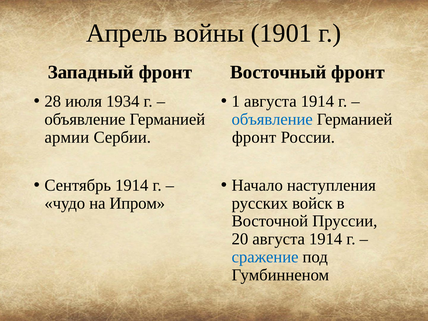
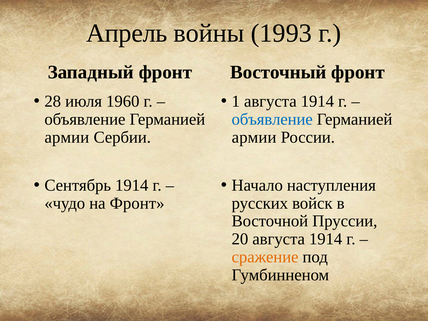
1901: 1901 -> 1993
1934: 1934 -> 1960
фронт at (254, 137): фронт -> армии
на Ипром: Ипром -> Фронт
сражение colour: blue -> orange
